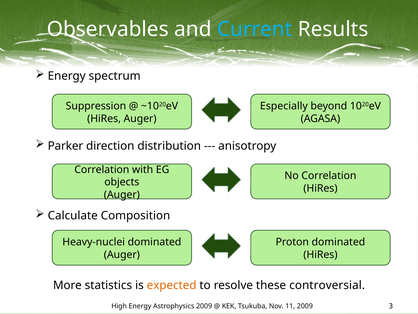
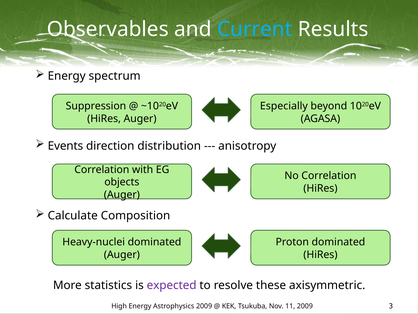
Parker: Parker -> Events
expected colour: orange -> purple
controversial: controversial -> axisymmetric
